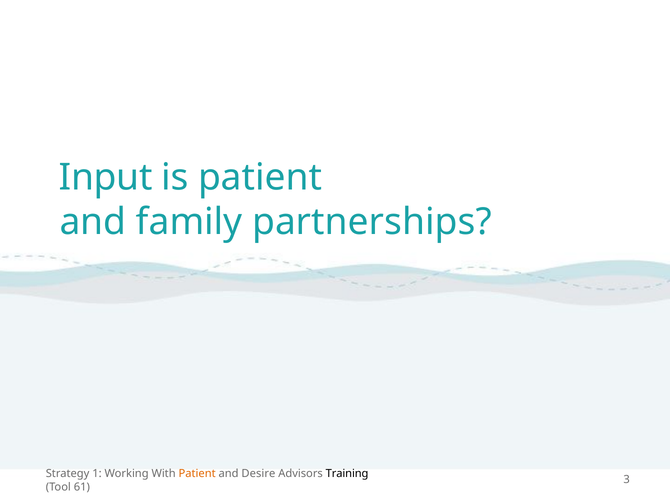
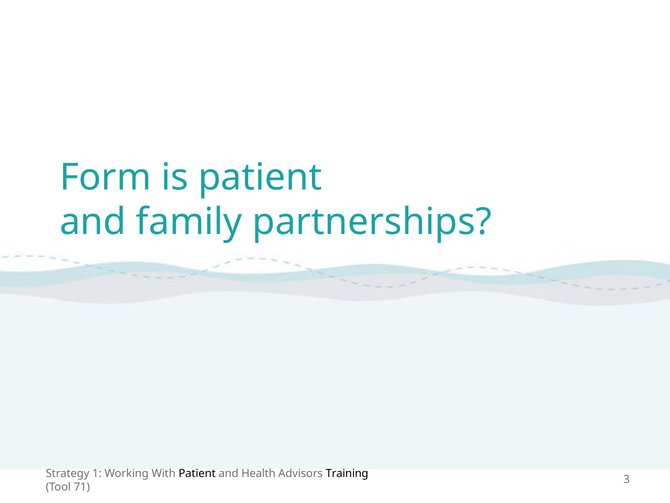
Input: Input -> Form
Patient at (197, 473) colour: orange -> black
Desire: Desire -> Health
61: 61 -> 71
